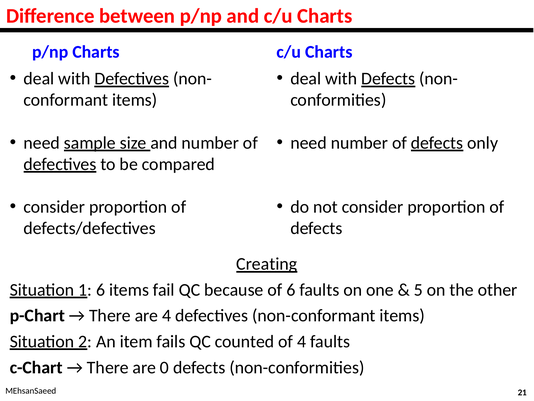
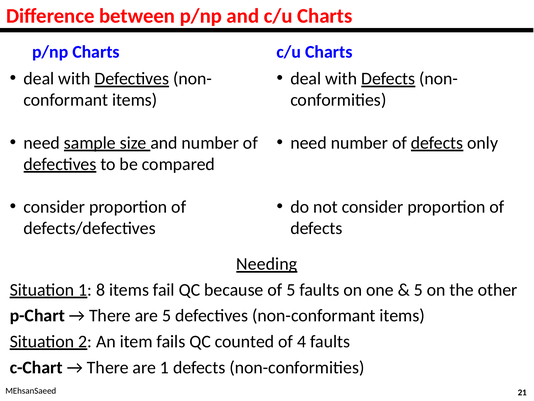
Creating: Creating -> Needing
1 6: 6 -> 8
of 6: 6 -> 5
are 4: 4 -> 5
are 0: 0 -> 1
